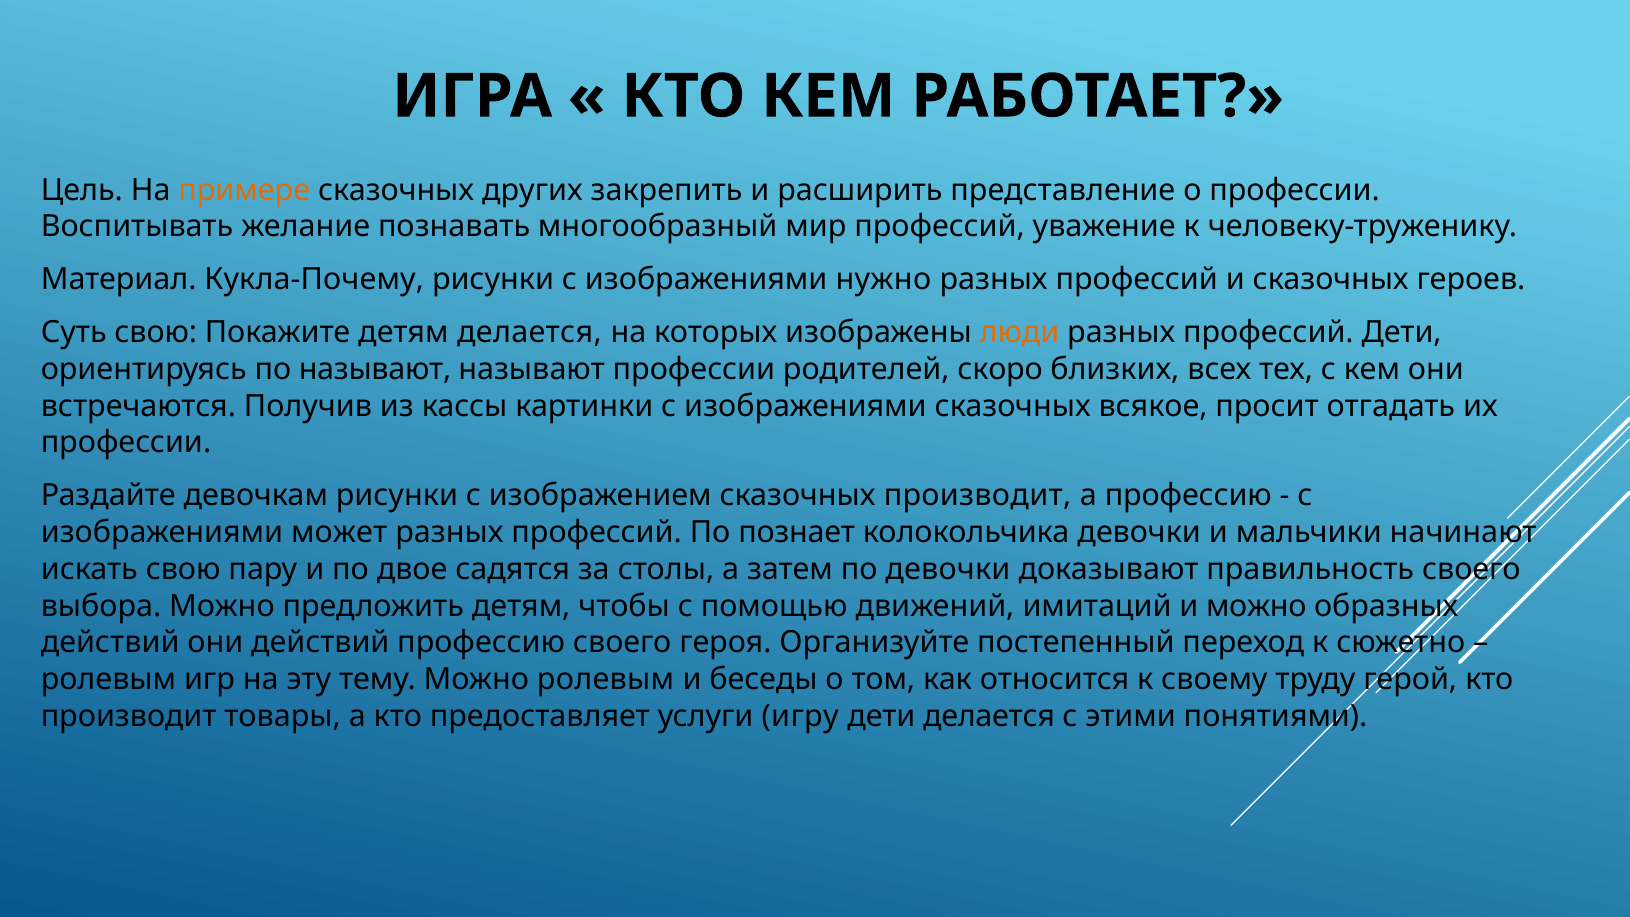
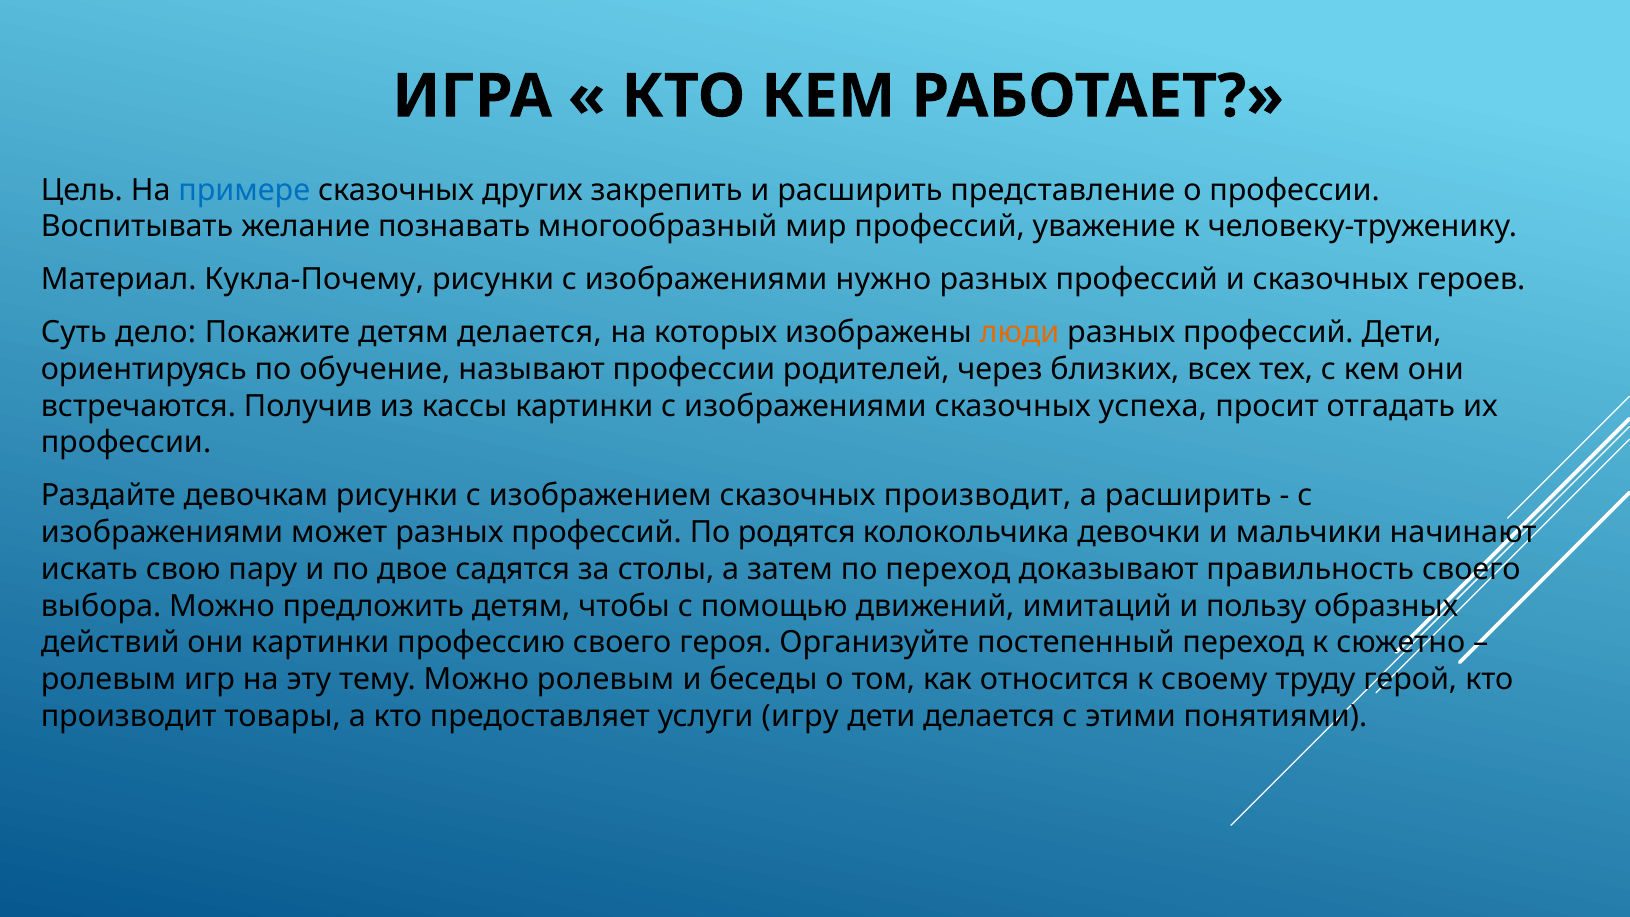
примере colour: orange -> blue
Суть свою: свою -> дело
по называют: называют -> обучение
скоро: скоро -> через
всякое: всякое -> успеха
а профессию: профессию -> расширить
познает: познает -> родятся
по девочки: девочки -> переход
и можно: можно -> пользу
они действий: действий -> картинки
